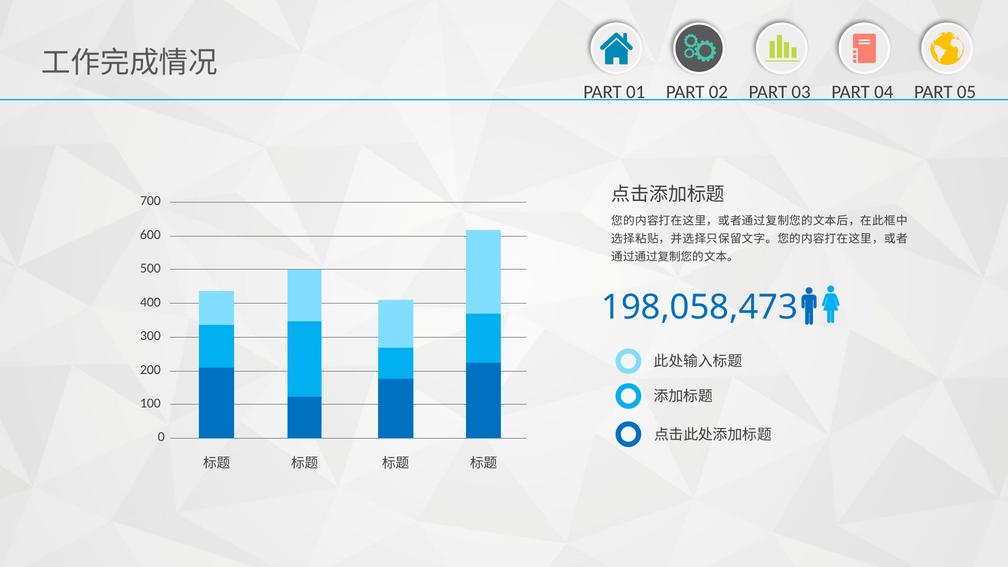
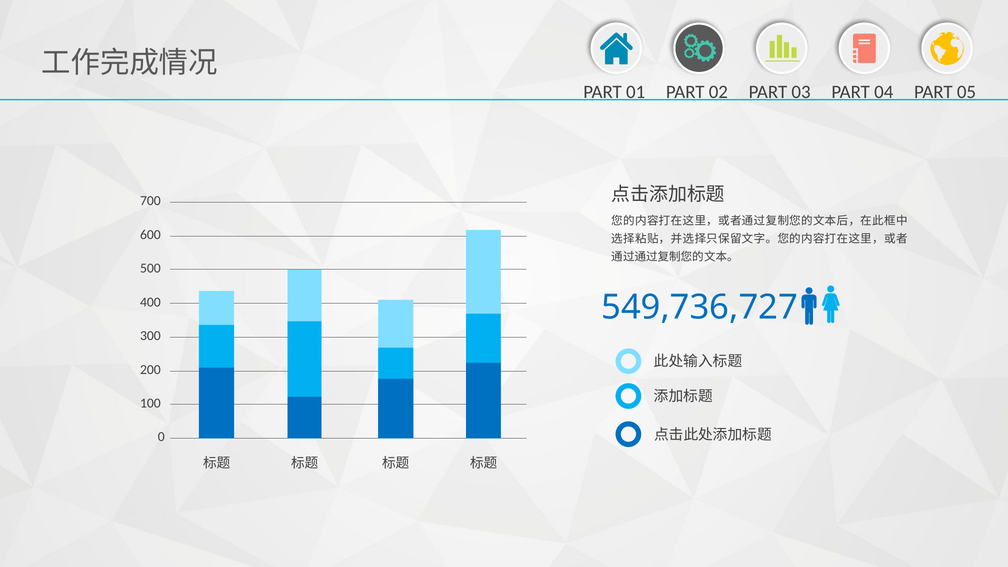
198,058,473: 198,058,473 -> 549,736,727
